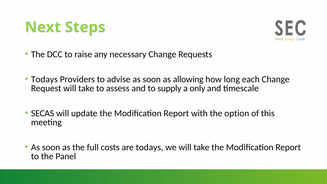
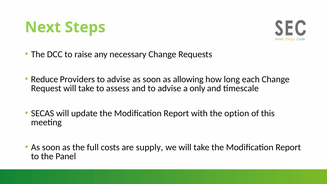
Todays at (44, 79): Todays -> Reduce
and to supply: supply -> advise
are todays: todays -> supply
